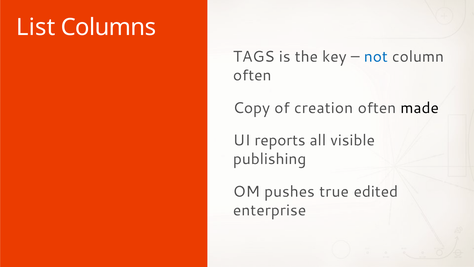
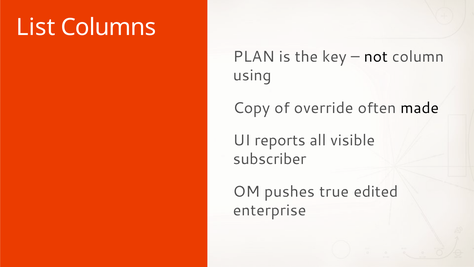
TAGS: TAGS -> PLAN
not colour: blue -> black
often at (252, 75): often -> using
creation: creation -> override
publishing: publishing -> subscriber
